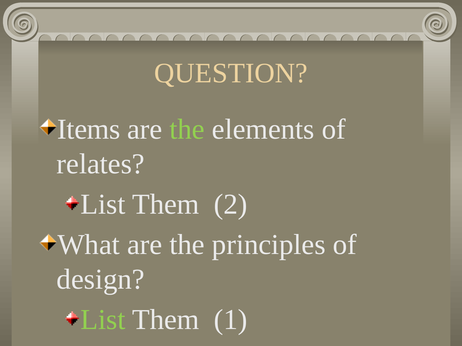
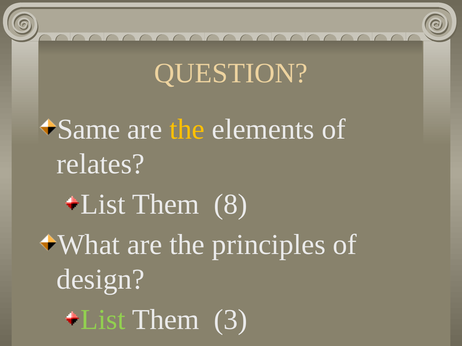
Items: Items -> Same
the at (187, 129) colour: light green -> yellow
2: 2 -> 8
1: 1 -> 3
